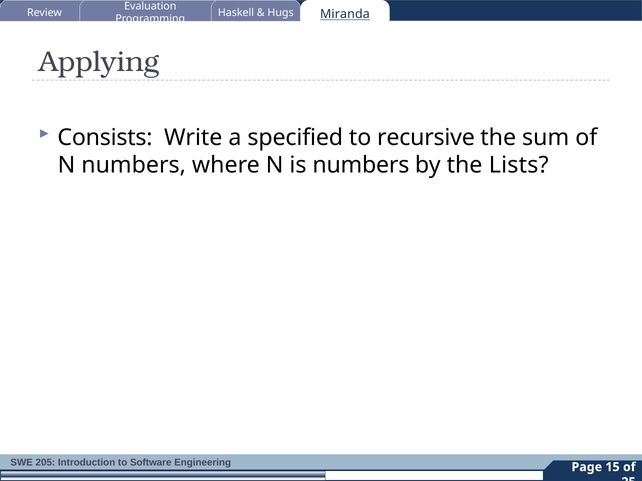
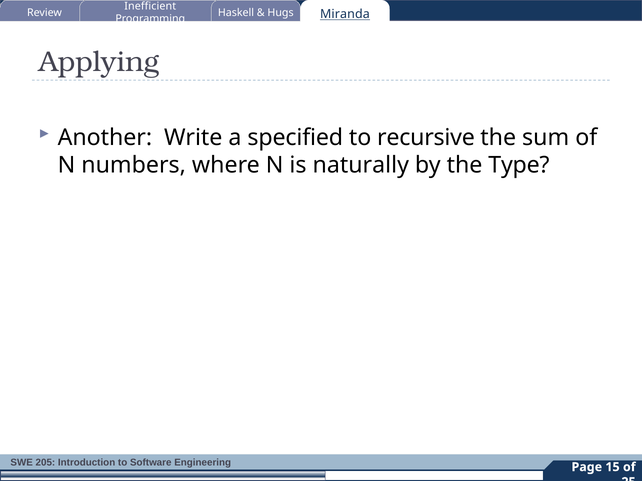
Evaluation: Evaluation -> Inefficient
Consists: Consists -> Another
is numbers: numbers -> naturally
Lists: Lists -> Type
